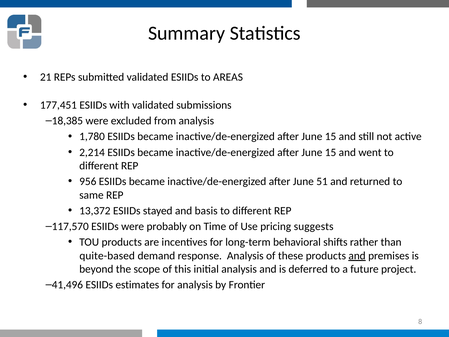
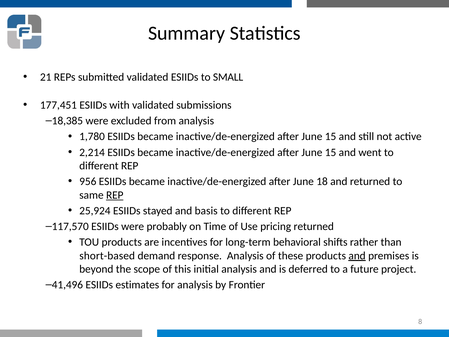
AREAS: AREAS -> SMALL
51: 51 -> 18
REP at (115, 195) underline: none -> present
13,372: 13,372 -> 25,924
pricing suggests: suggests -> returned
quite-based: quite-based -> short-based
